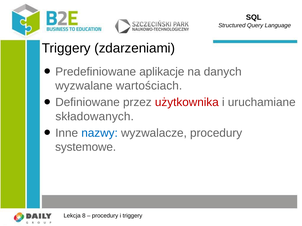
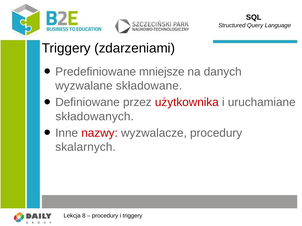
aplikacje: aplikacje -> mniejsze
wartościach: wartościach -> składowane
nazwy colour: blue -> red
systemowe: systemowe -> skalarnych
